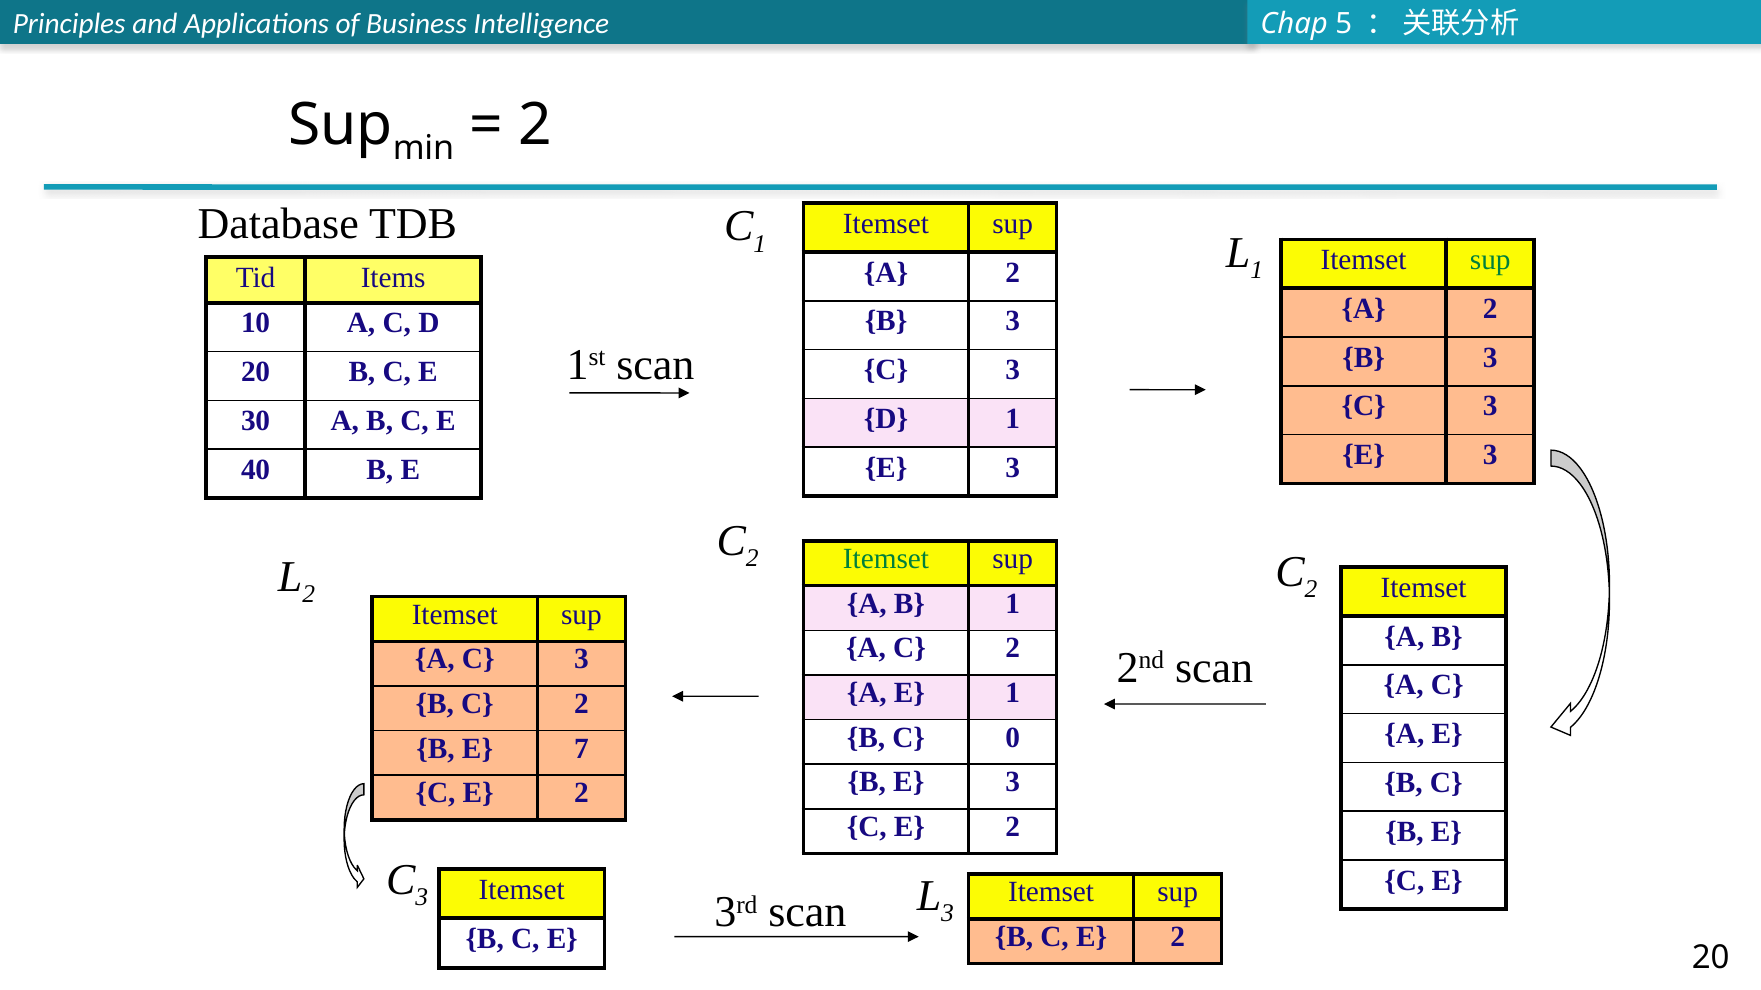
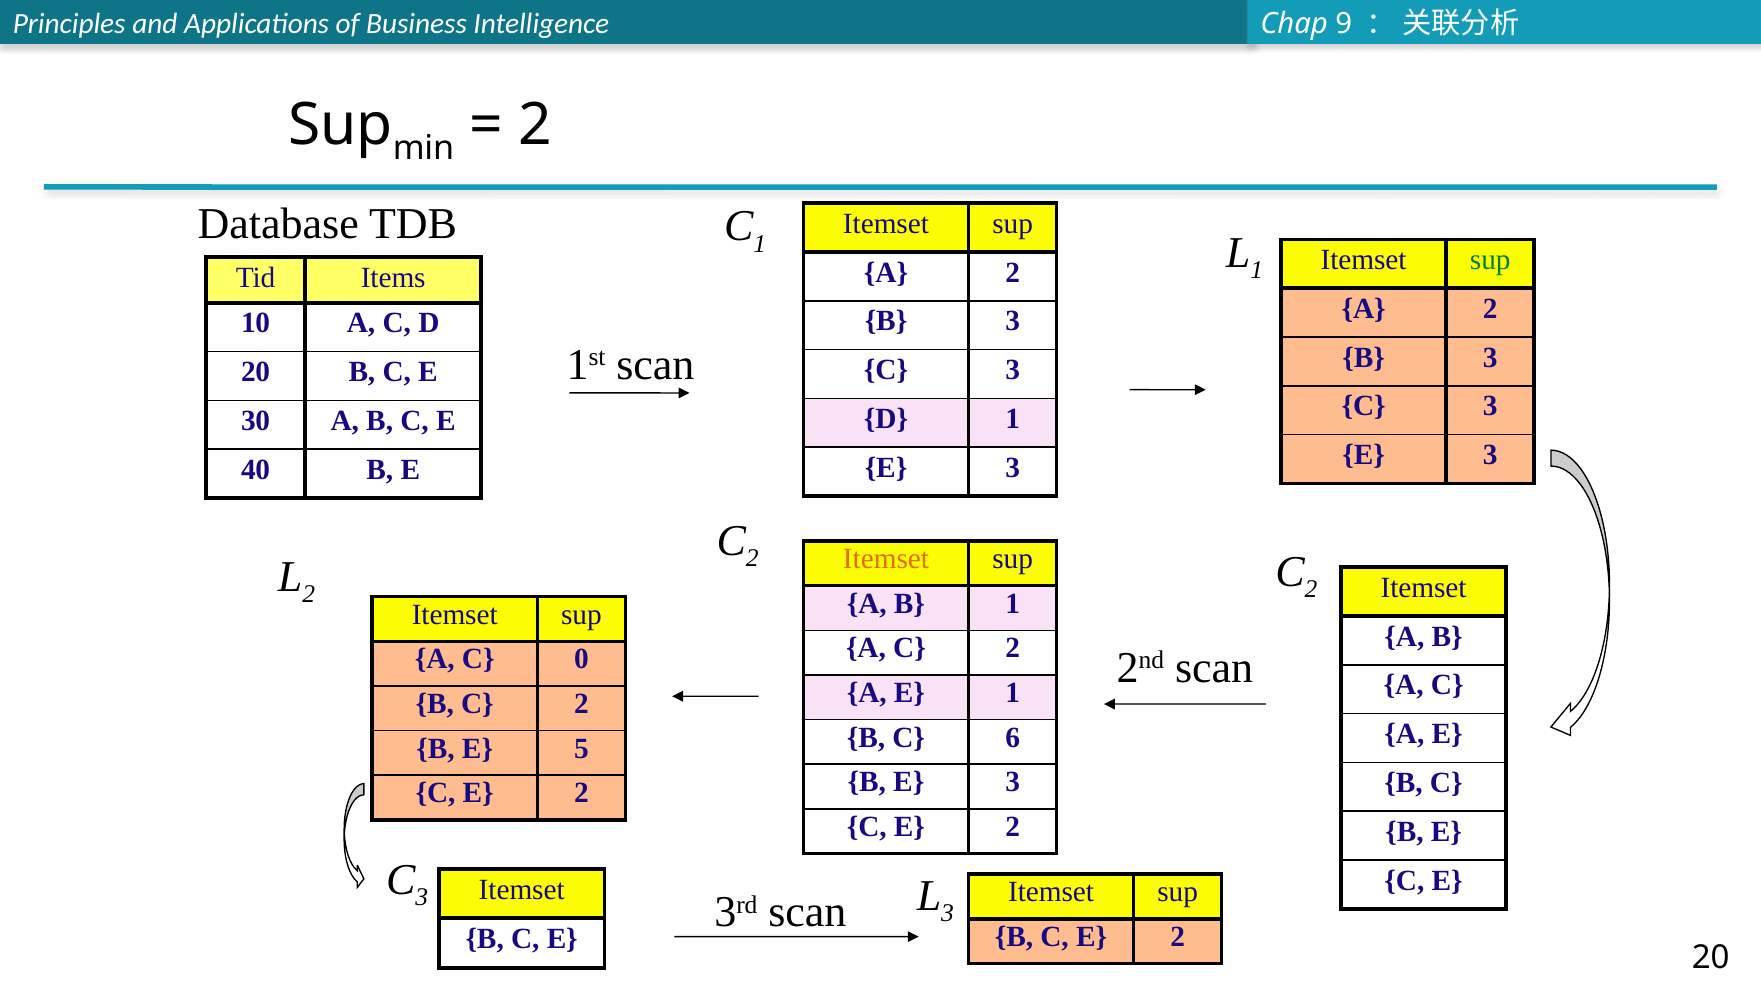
5: 5 -> 9
Itemset at (886, 559) colour: green -> orange
A C 3: 3 -> 0
0: 0 -> 6
7: 7 -> 5
